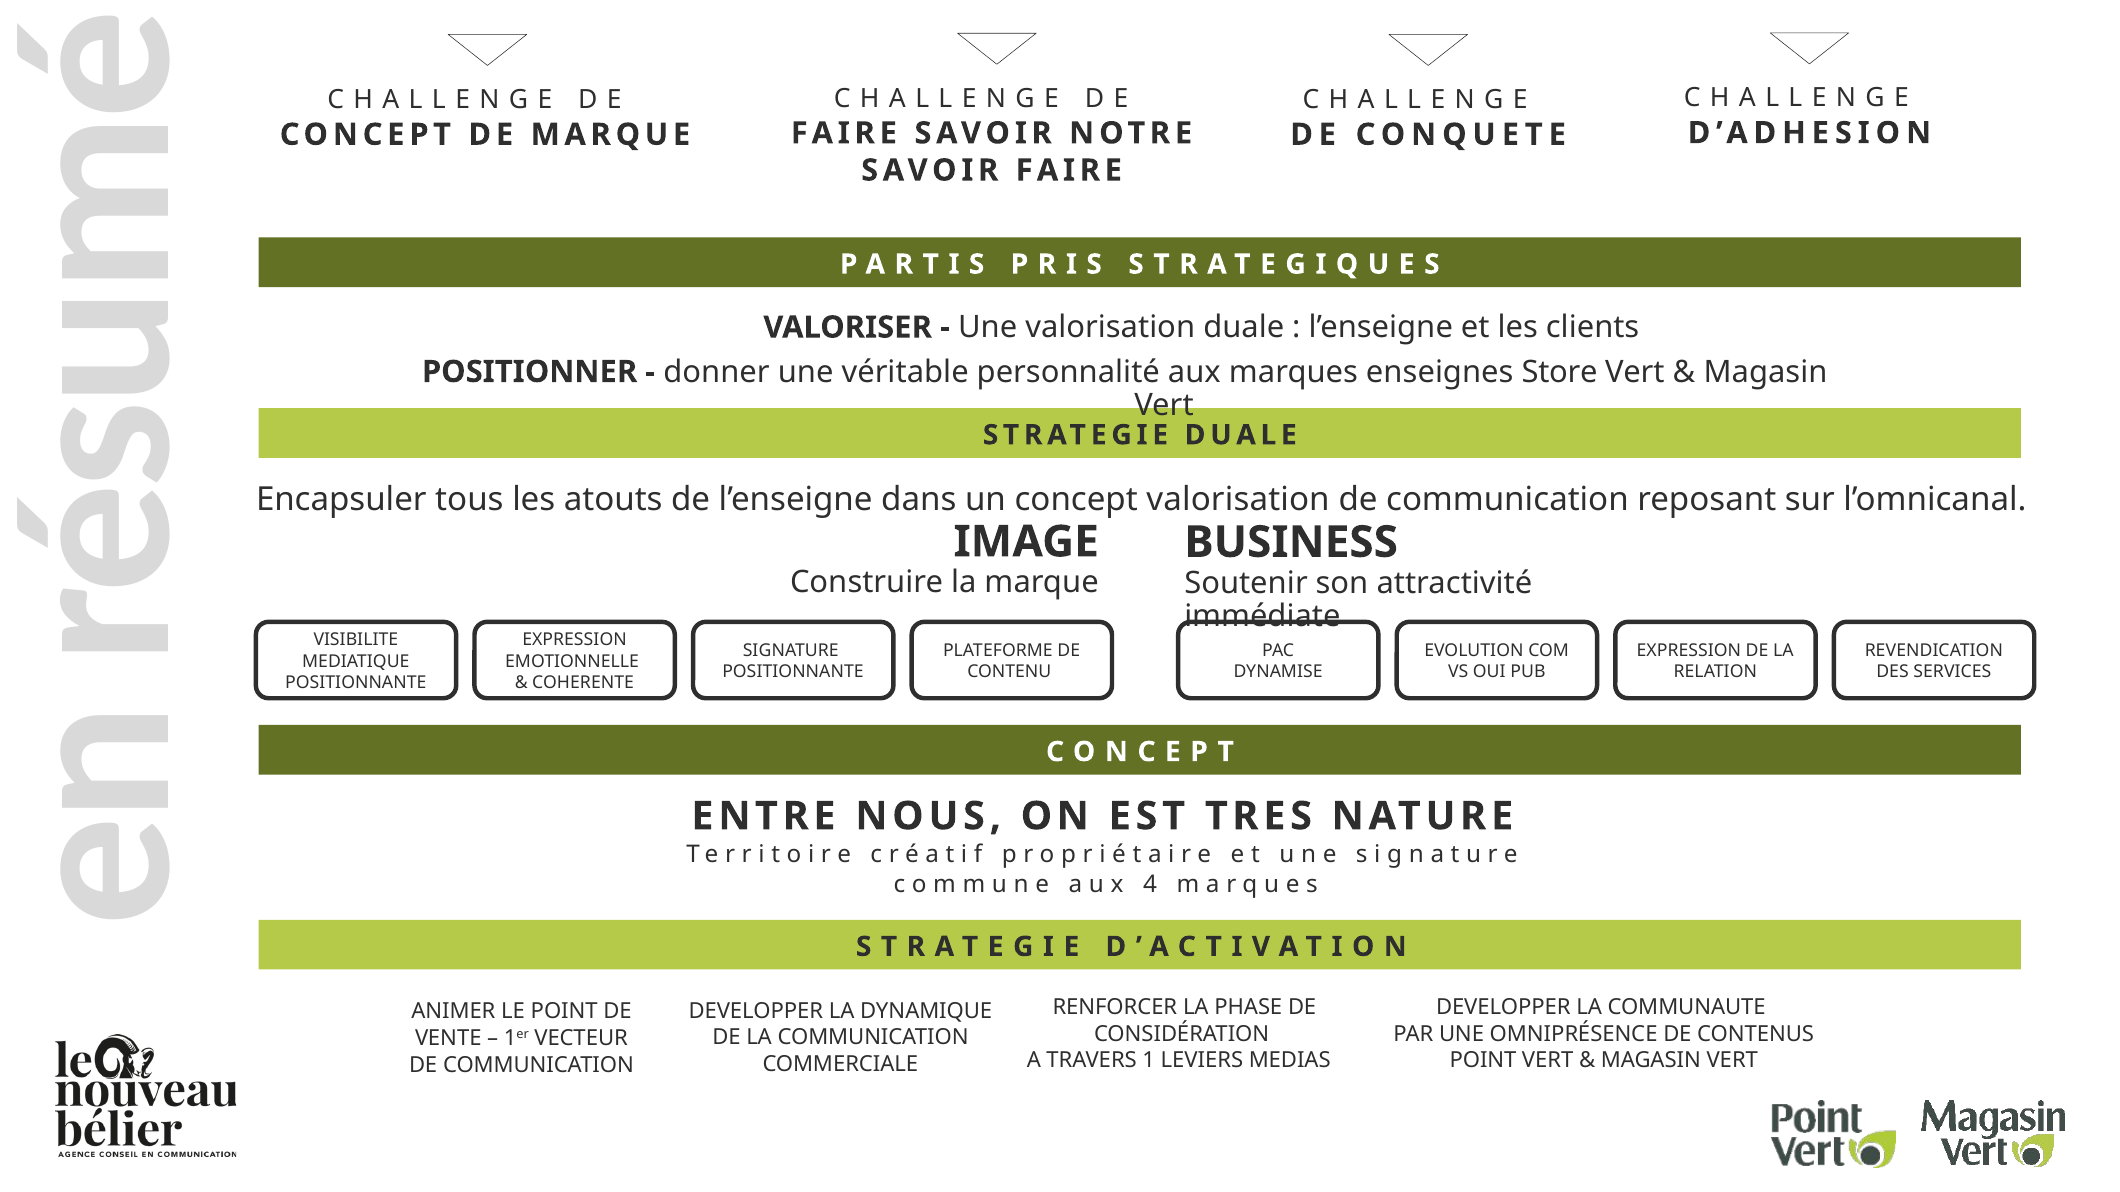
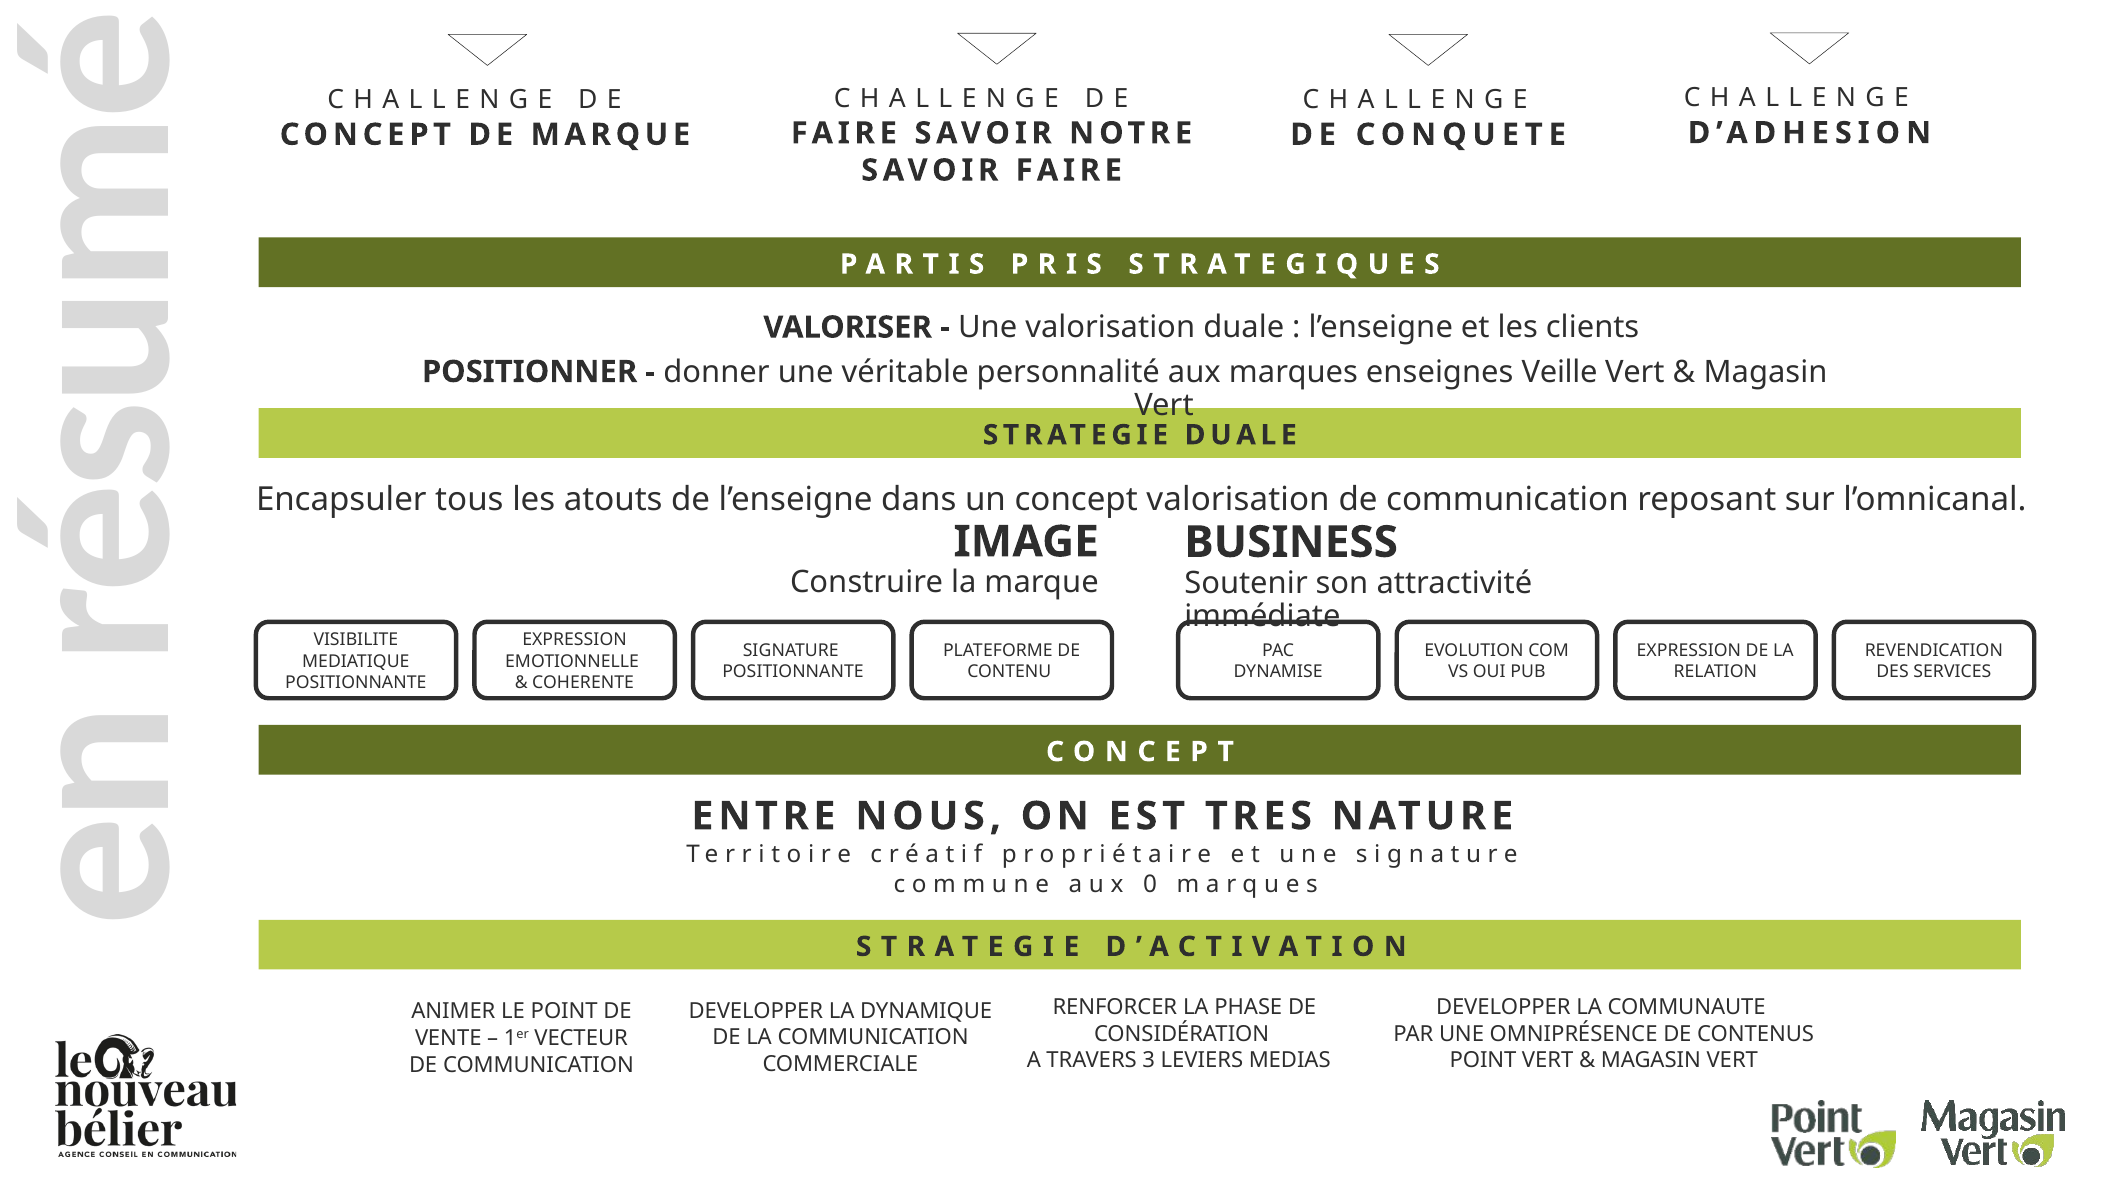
Store: Store -> Veille
4: 4 -> 0
1: 1 -> 3
